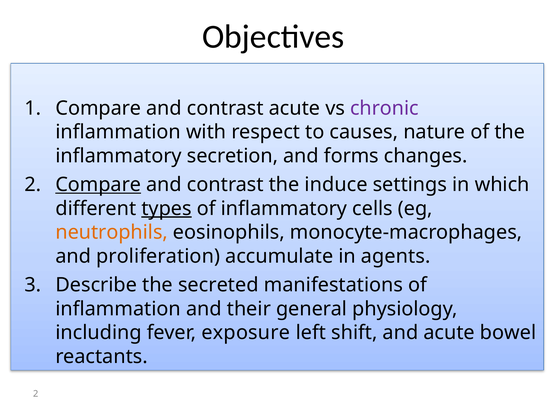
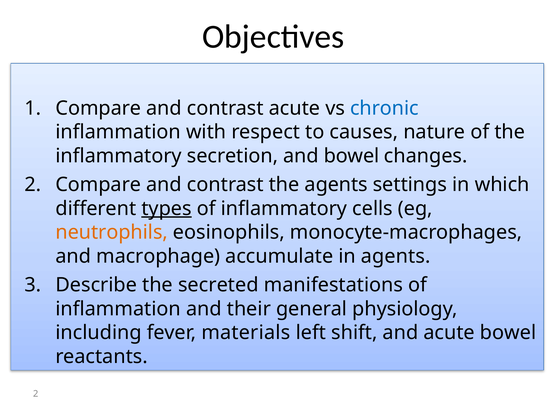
chronic colour: purple -> blue
and forms: forms -> bowel
Compare at (98, 184) underline: present -> none
the induce: induce -> agents
proliferation: proliferation -> macrophage
exposure: exposure -> materials
